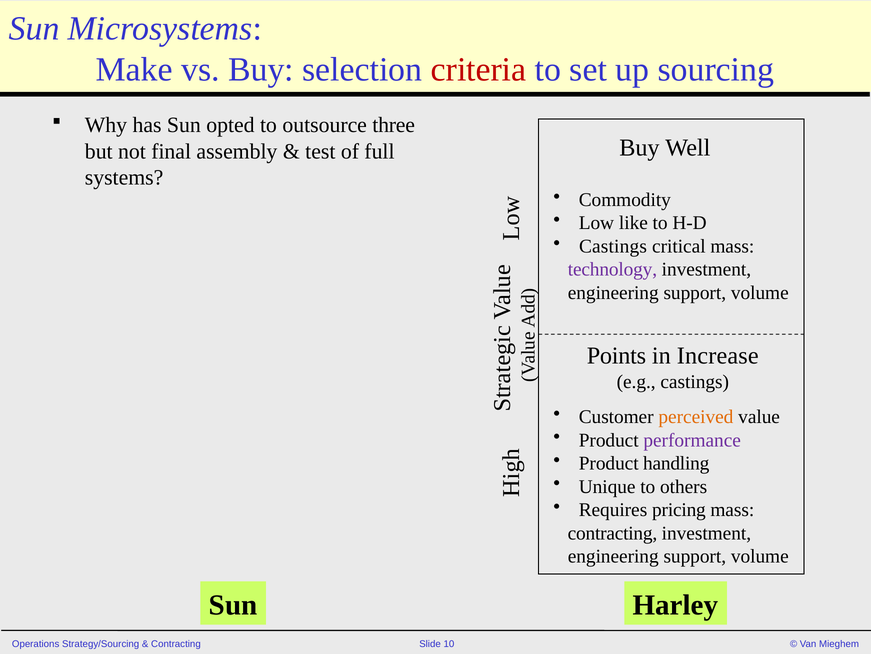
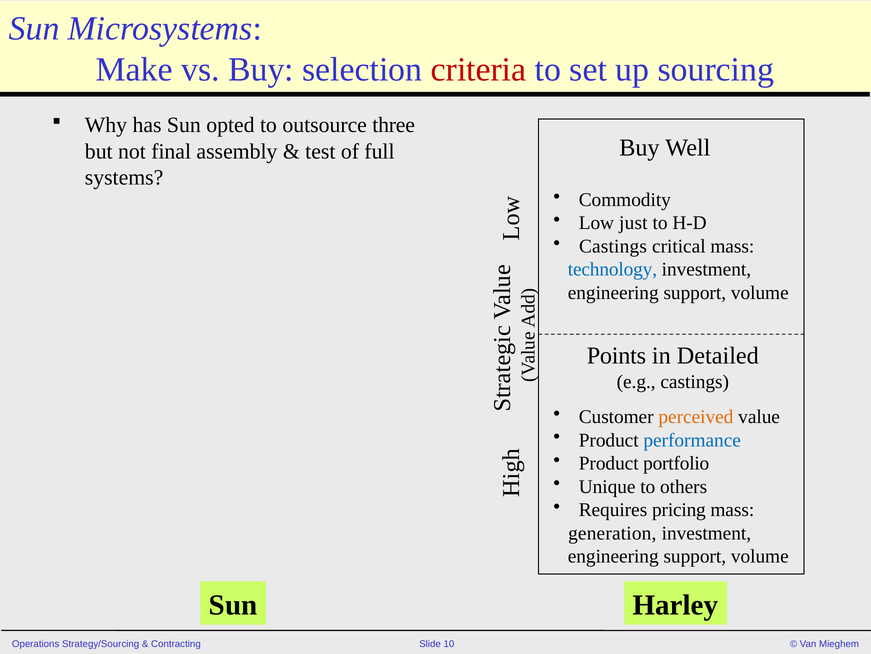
like: like -> just
technology colour: purple -> blue
Increase: Increase -> Detailed
performance colour: purple -> blue
handling: handling -> portfolio
contracting at (612, 533): contracting -> generation
